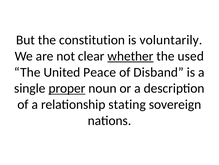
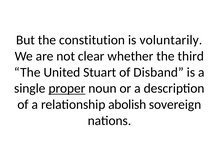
whether underline: present -> none
used: used -> third
Peace: Peace -> Stuart
stating: stating -> abolish
